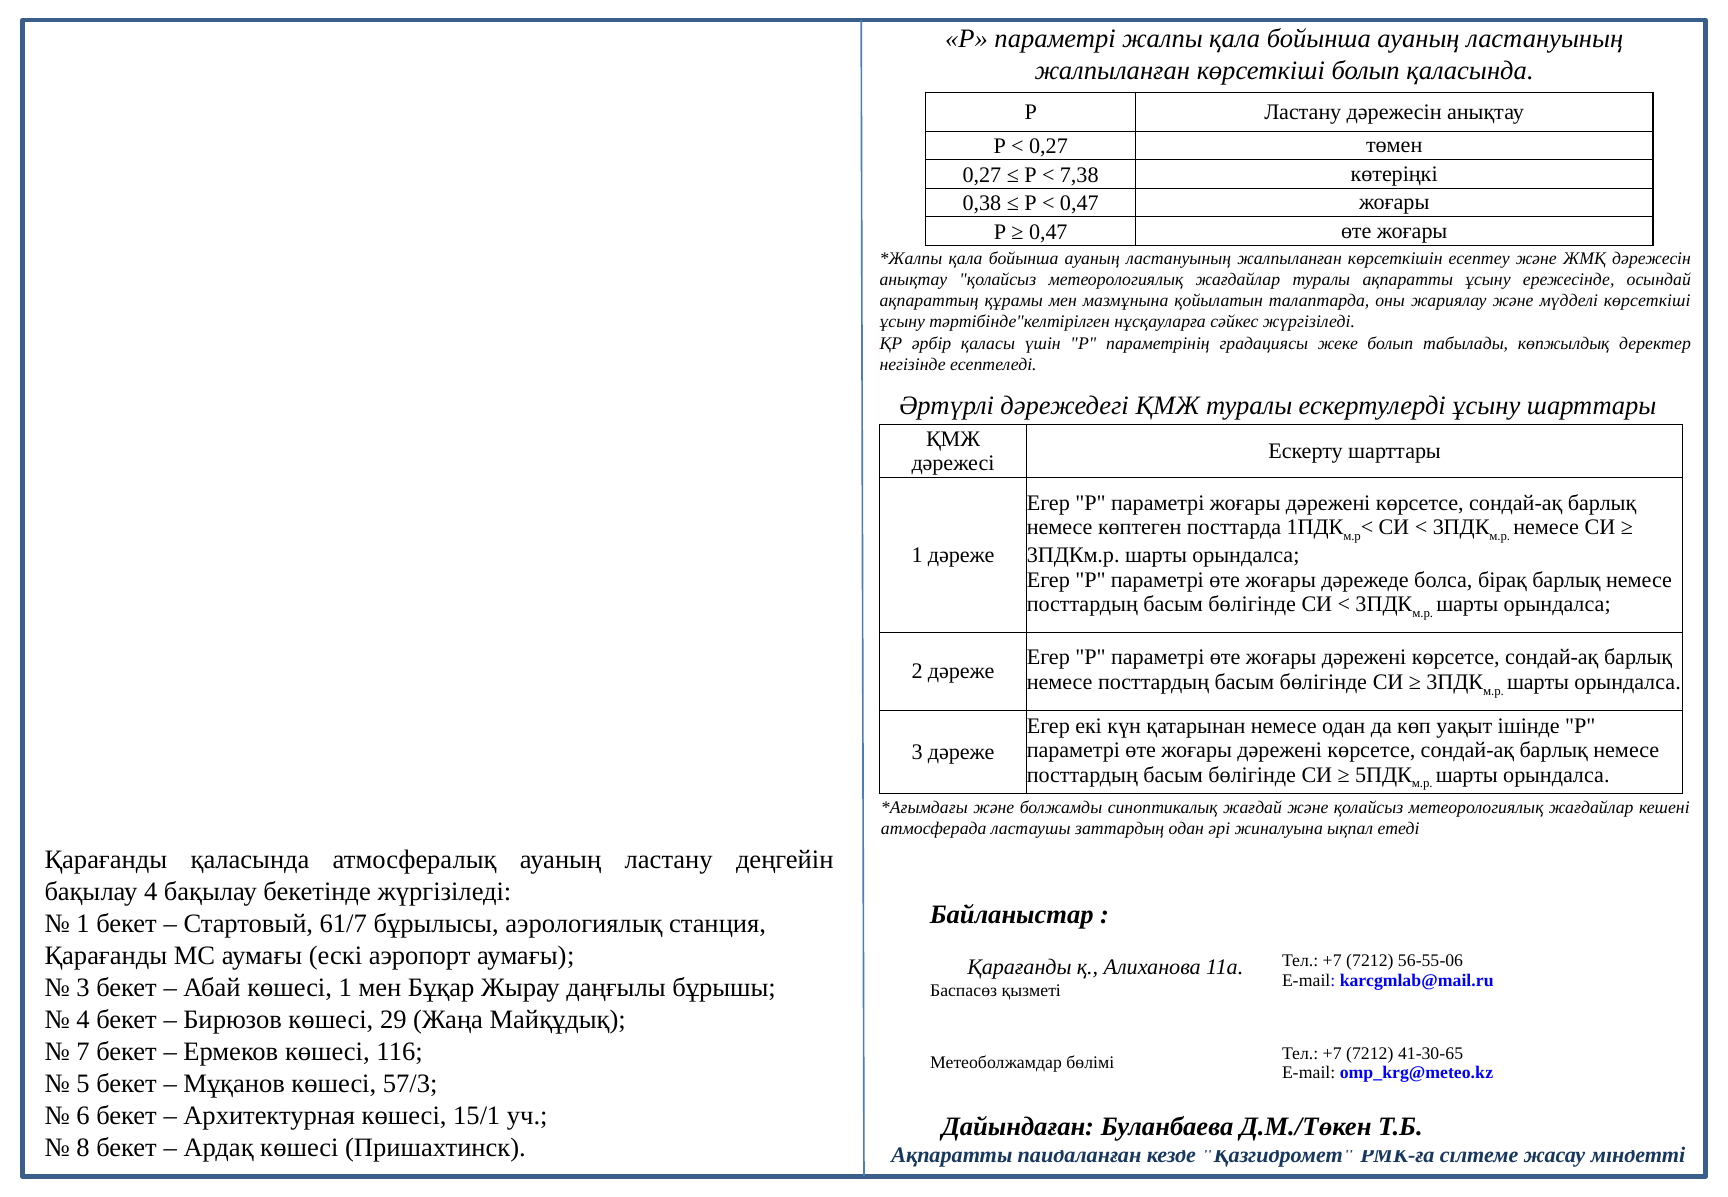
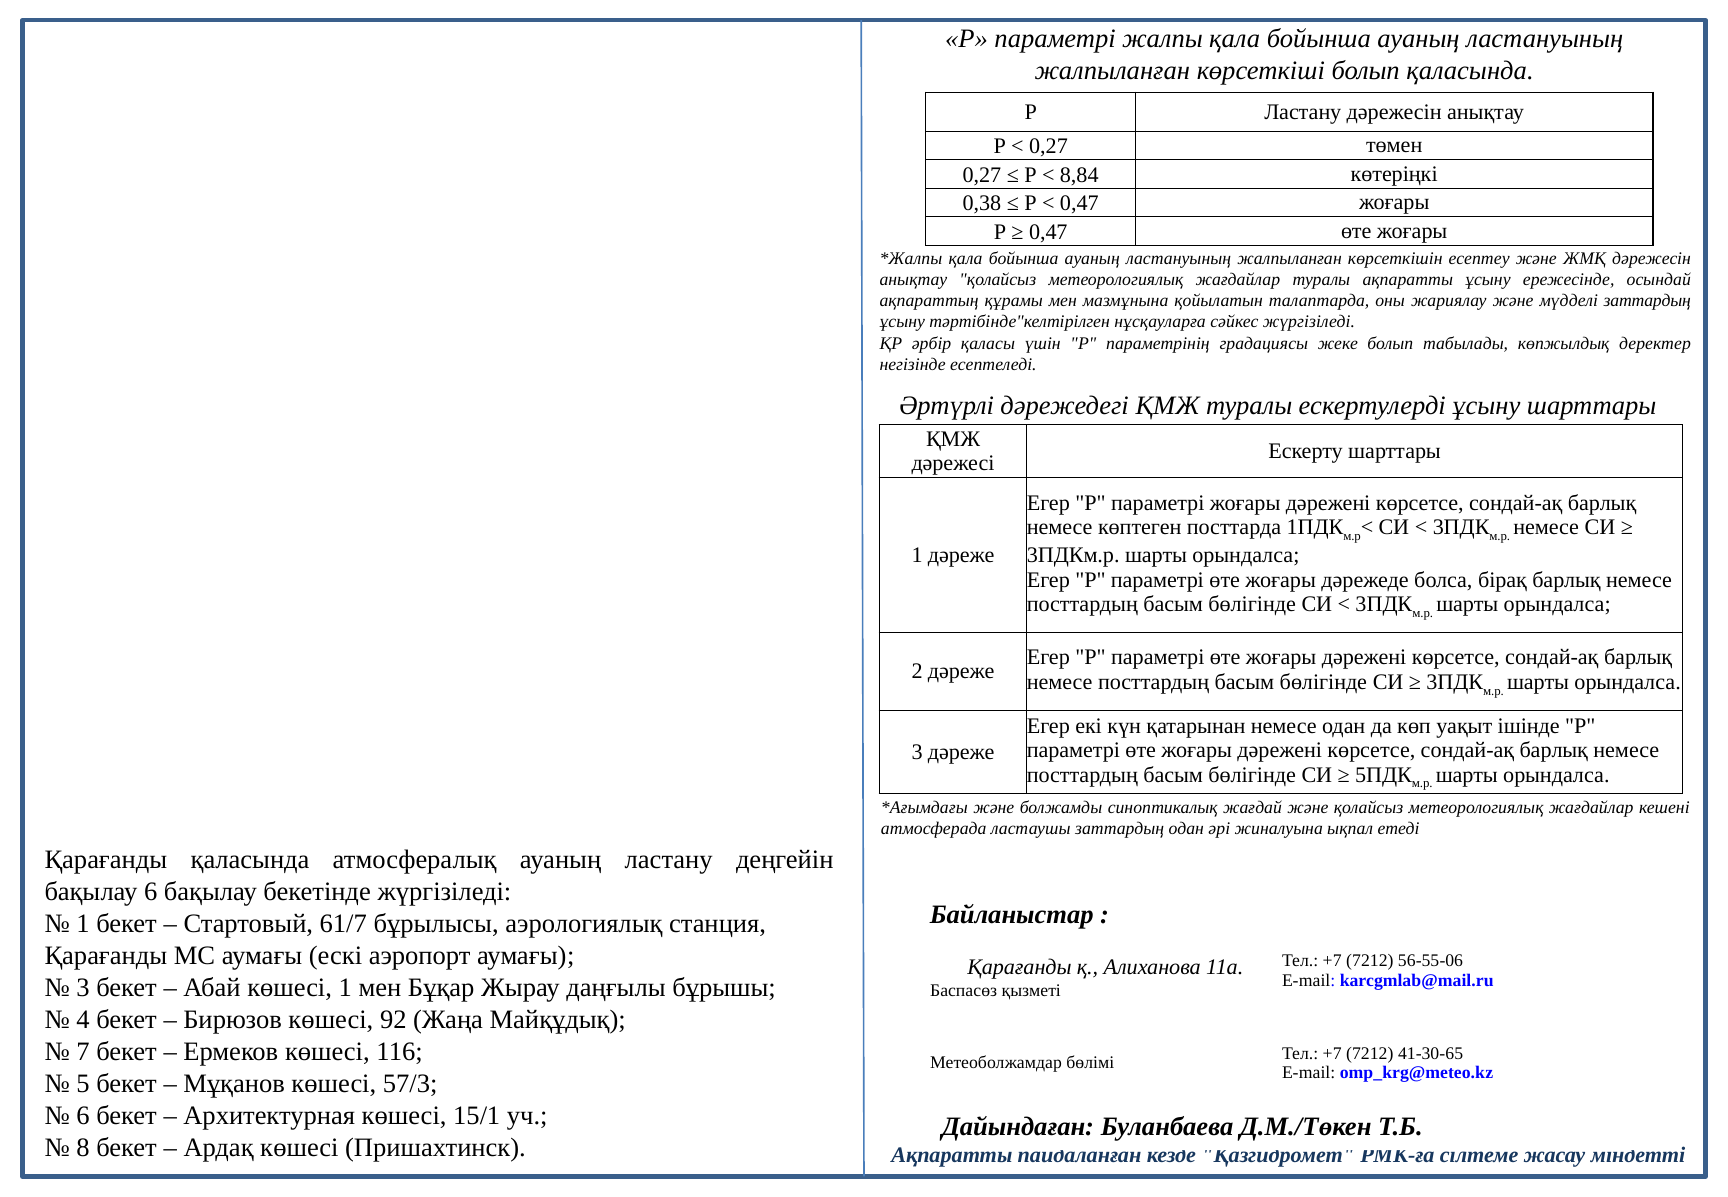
7,38: 7,38 -> 8,84
мүдделі көрсеткіші: көрсеткіші -> заттардың
бақылау 4: 4 -> 6
29: 29 -> 92
